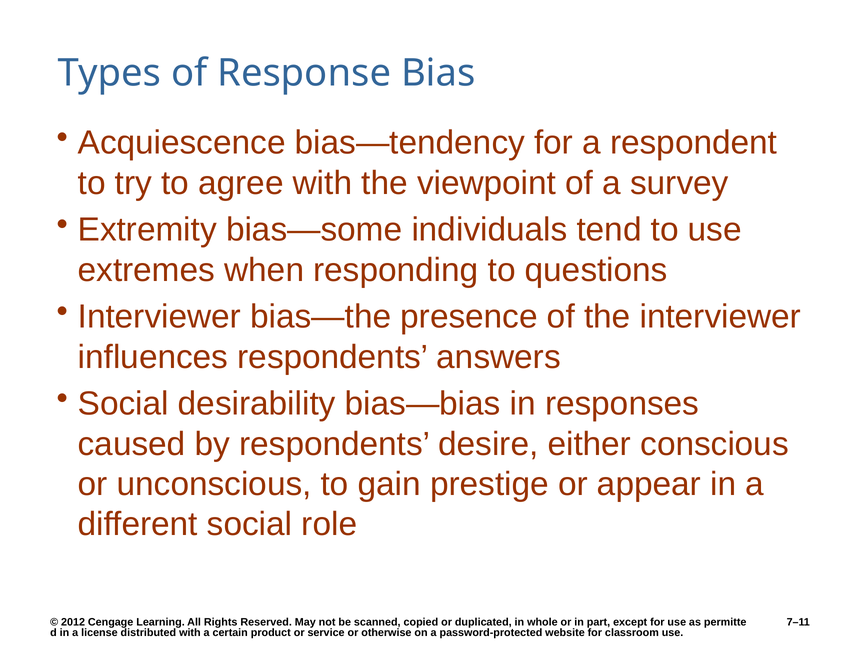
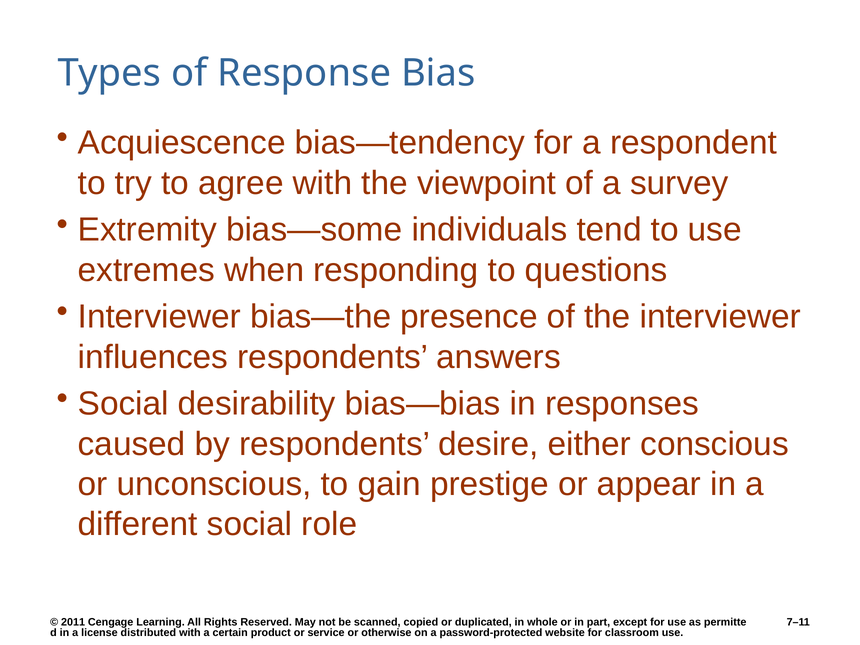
2012: 2012 -> 2011
